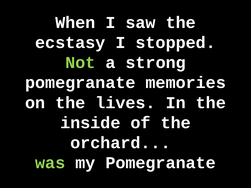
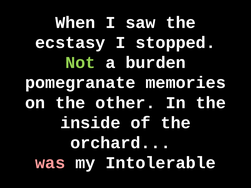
strong: strong -> burden
lives: lives -> other
was colour: light green -> pink
my Pomegranate: Pomegranate -> Intolerable
